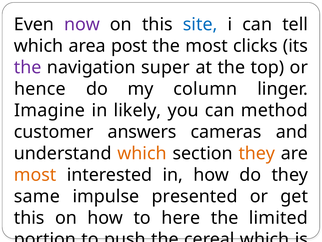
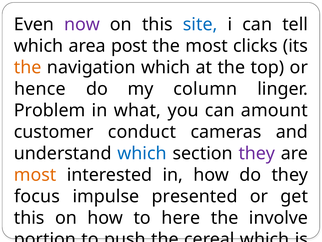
the at (28, 67) colour: purple -> orange
navigation super: super -> which
Imagine: Imagine -> Problem
likely: likely -> what
method: method -> amount
answers: answers -> conduct
which at (142, 153) colour: orange -> blue
they at (257, 153) colour: orange -> purple
same: same -> focus
limited: limited -> involve
